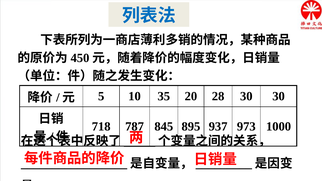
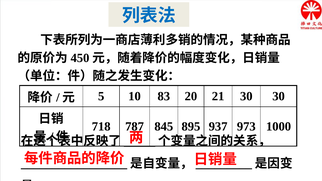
35: 35 -> 83
28: 28 -> 21
